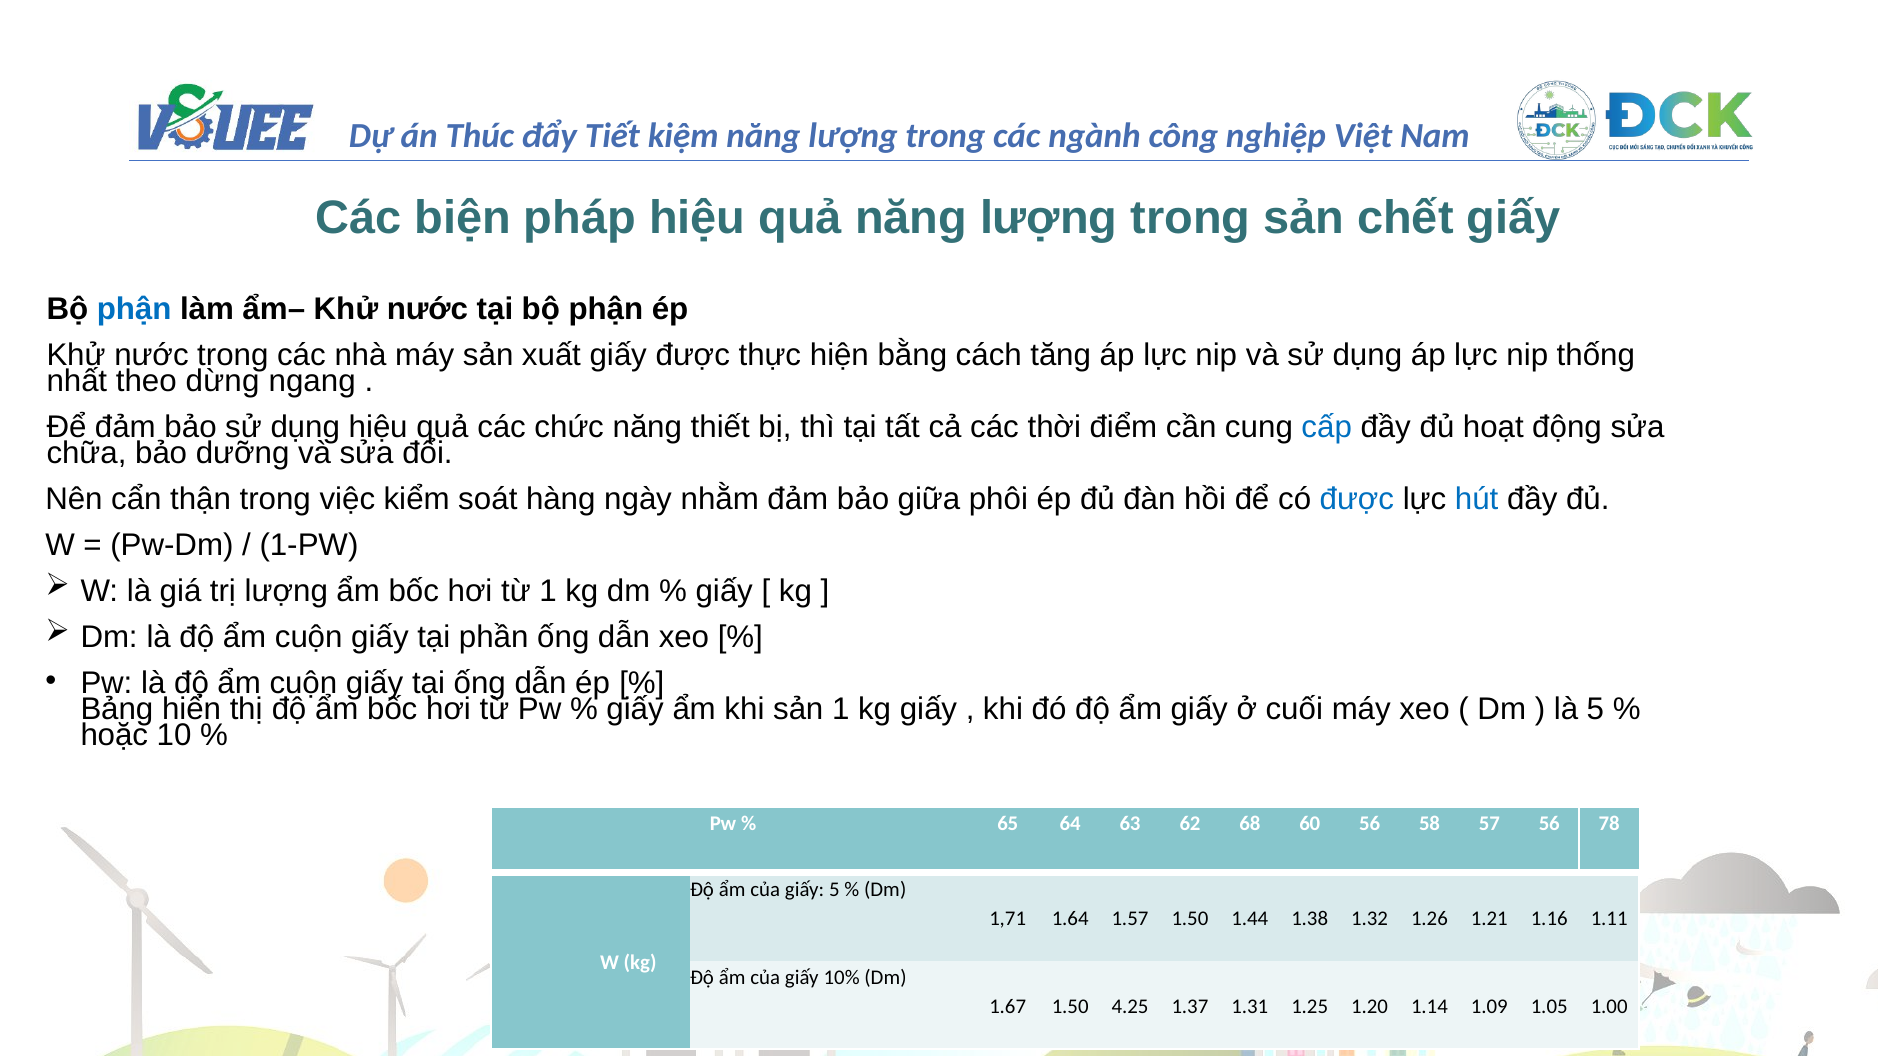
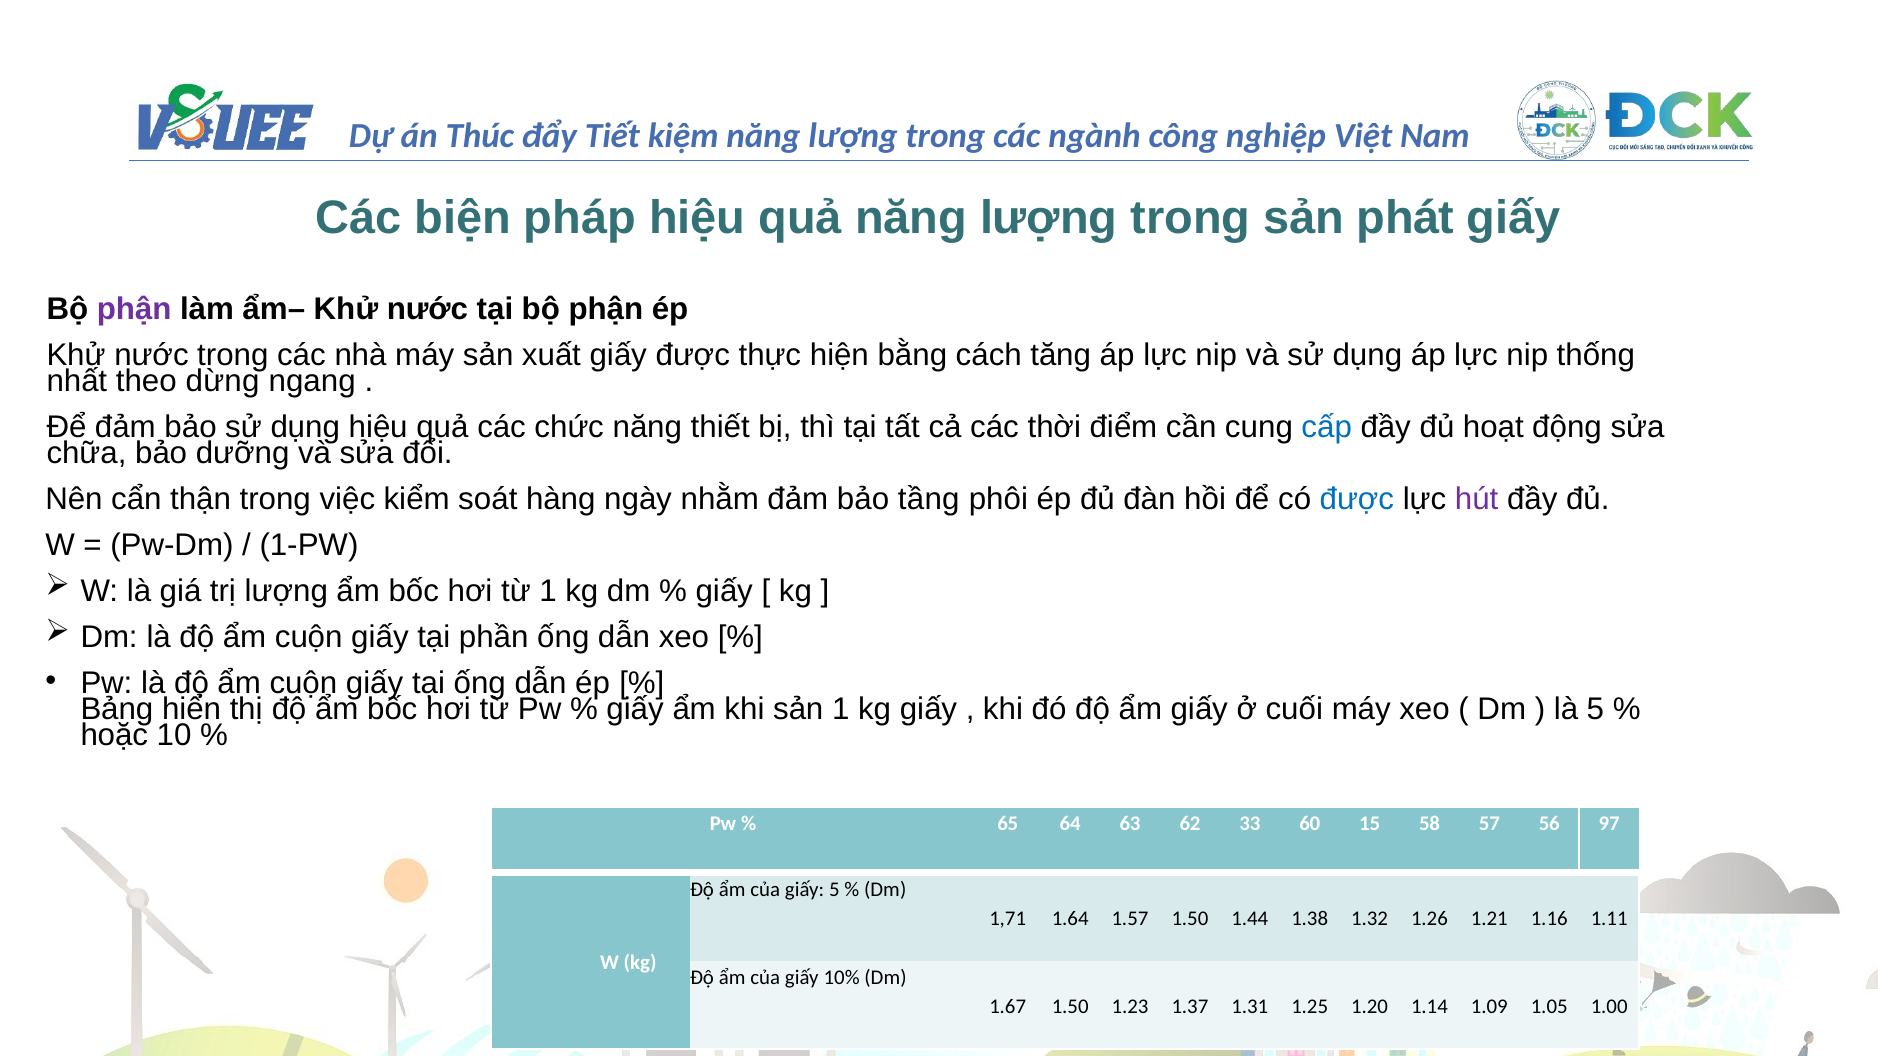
chết: chết -> phát
phận at (134, 309) colour: blue -> purple
giữa: giữa -> tầng
hút colour: blue -> purple
68: 68 -> 33
60 56: 56 -> 15
78: 78 -> 97
4.25: 4.25 -> 1.23
